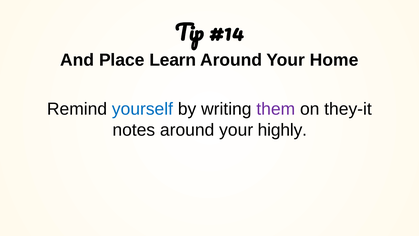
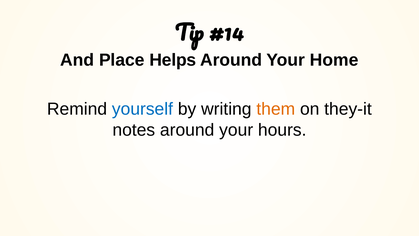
Learn: Learn -> Helps
them colour: purple -> orange
highly: highly -> hours
